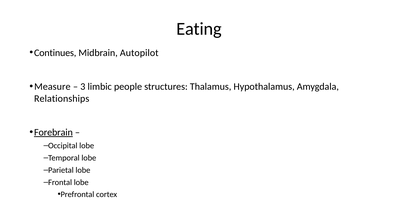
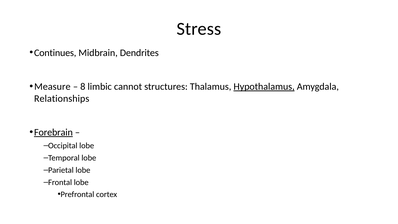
Eating: Eating -> Stress
Autopilot: Autopilot -> Dendrites
3: 3 -> 8
people: people -> cannot
Hypothalamus underline: none -> present
